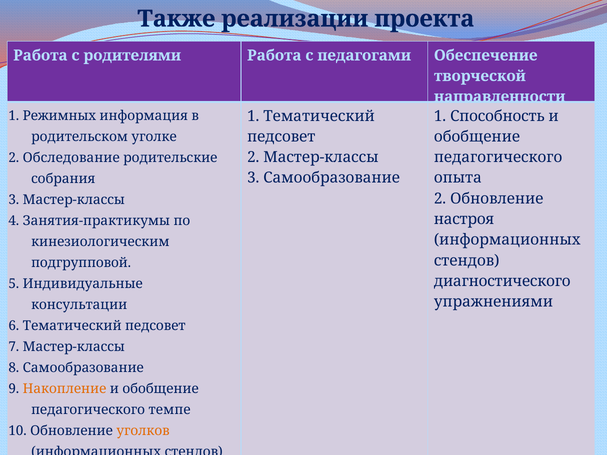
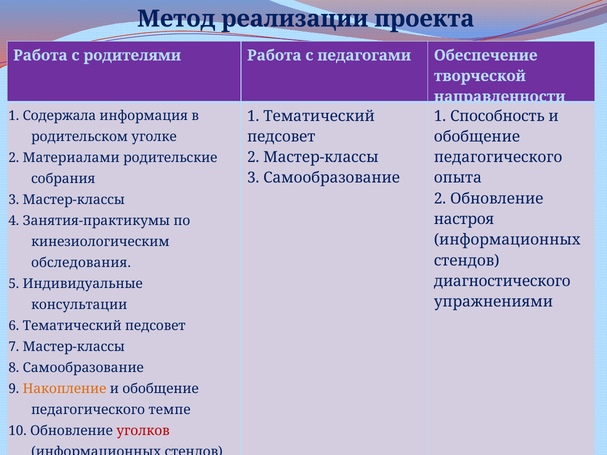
Также: Также -> Метод
Режимных: Режимных -> Содержала
Обследование: Обследование -> Материалами
подгрупповой: подгрупповой -> обследования
уголков colour: orange -> red
